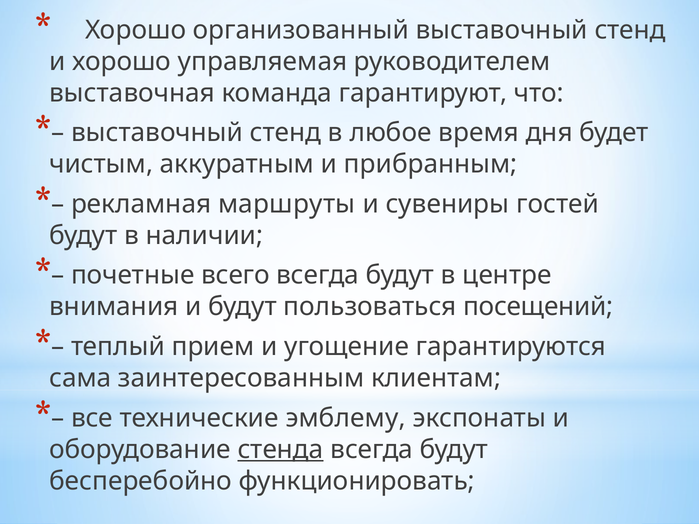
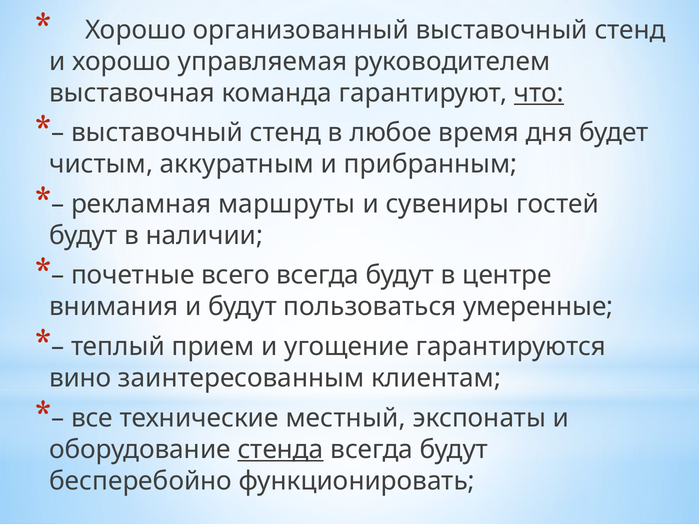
что underline: none -> present
посещений: посещений -> умеренные
сама: сама -> вино
эмблему: эмблему -> местный
